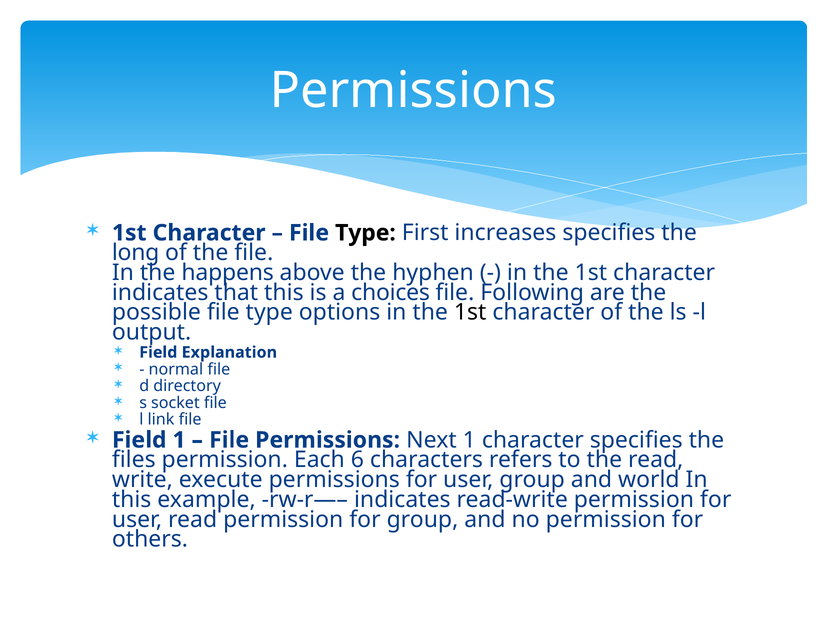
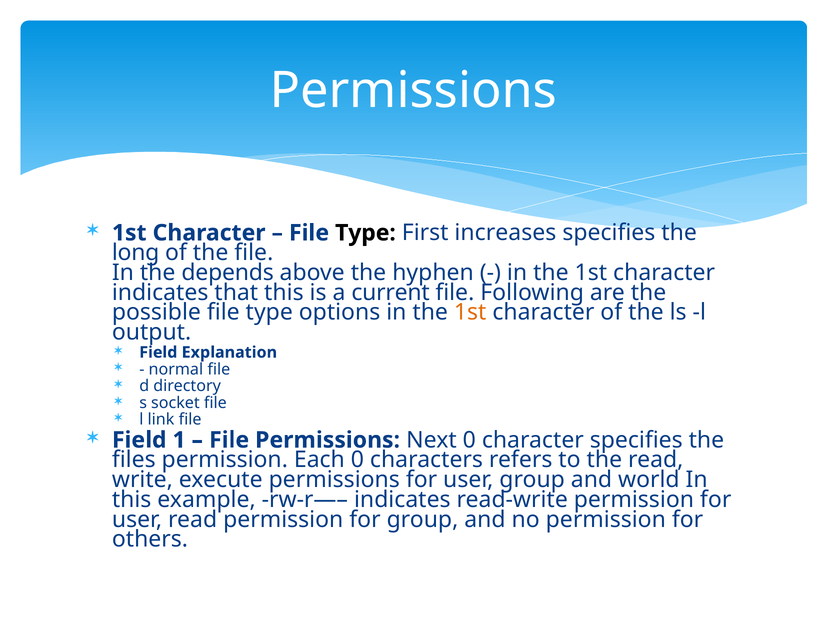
happens: happens -> depends
choices: choices -> current
1st at (470, 312) colour: black -> orange
Next 1: 1 -> 0
Each 6: 6 -> 0
